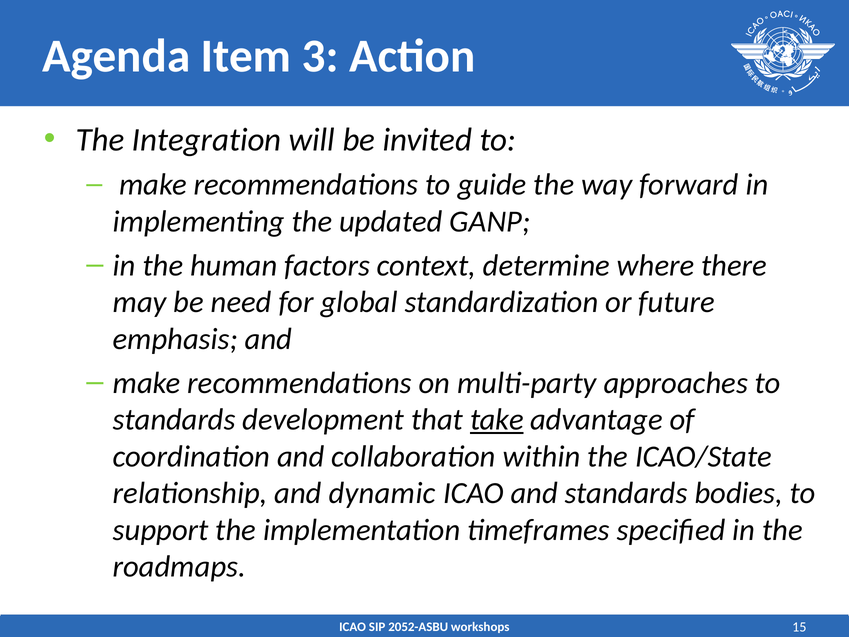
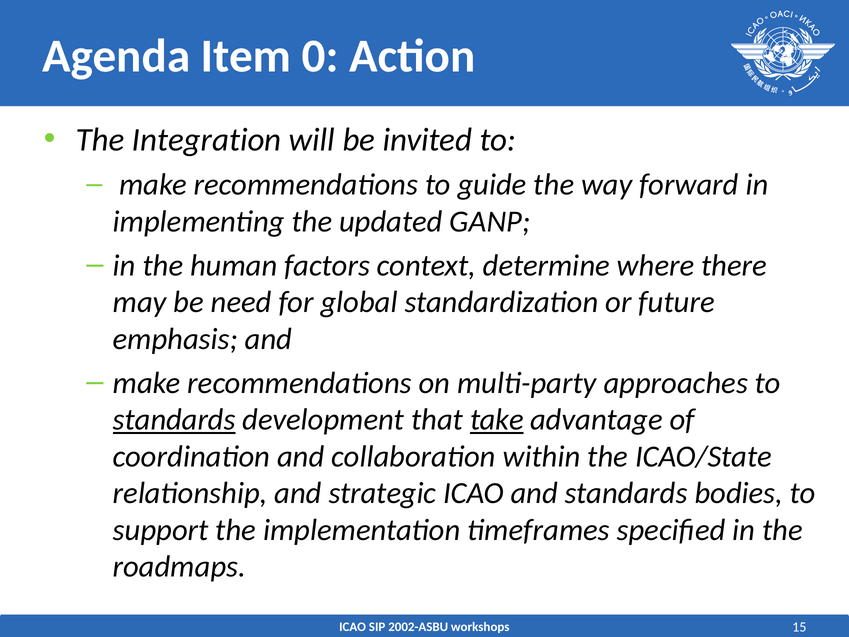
3: 3 -> 0
standards at (174, 419) underline: none -> present
dynamic: dynamic -> strategic
2052-ASBU: 2052-ASBU -> 2002-ASBU
